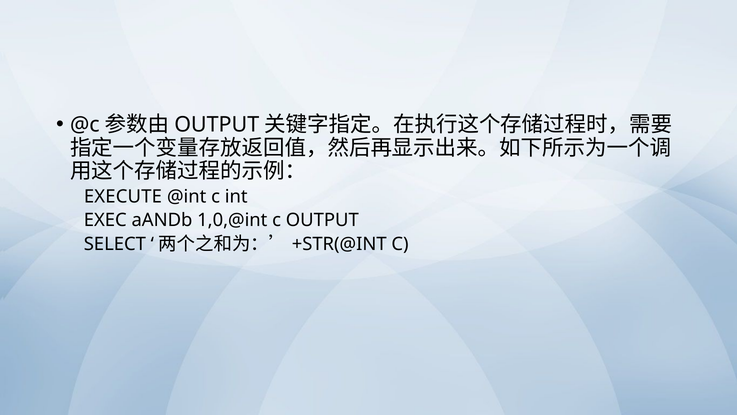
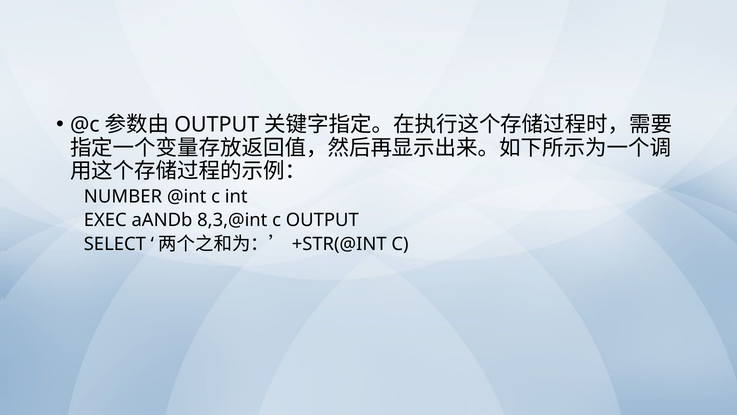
EXECUTE: EXECUTE -> NUMBER
1,0,@int: 1,0,@int -> 8,3,@int
